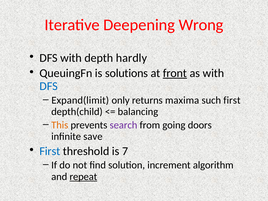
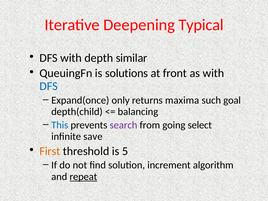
Wrong: Wrong -> Typical
hardly: hardly -> similar
front underline: present -> none
Expand(limit: Expand(limit -> Expand(once
such first: first -> goal
This colour: orange -> blue
doors: doors -> select
First at (50, 151) colour: blue -> orange
7: 7 -> 5
